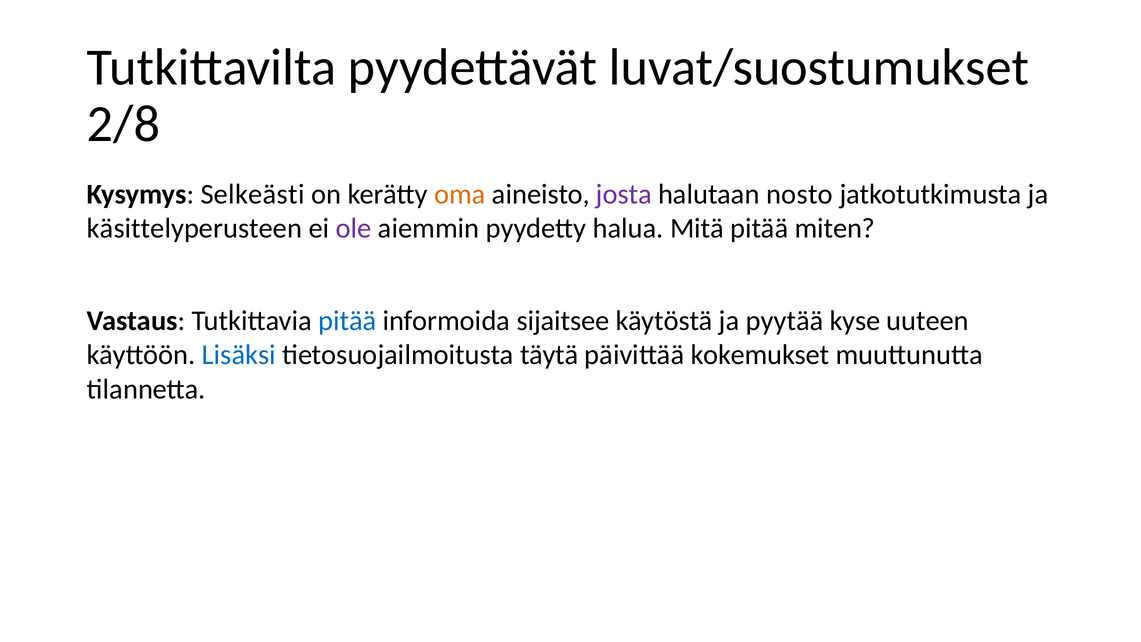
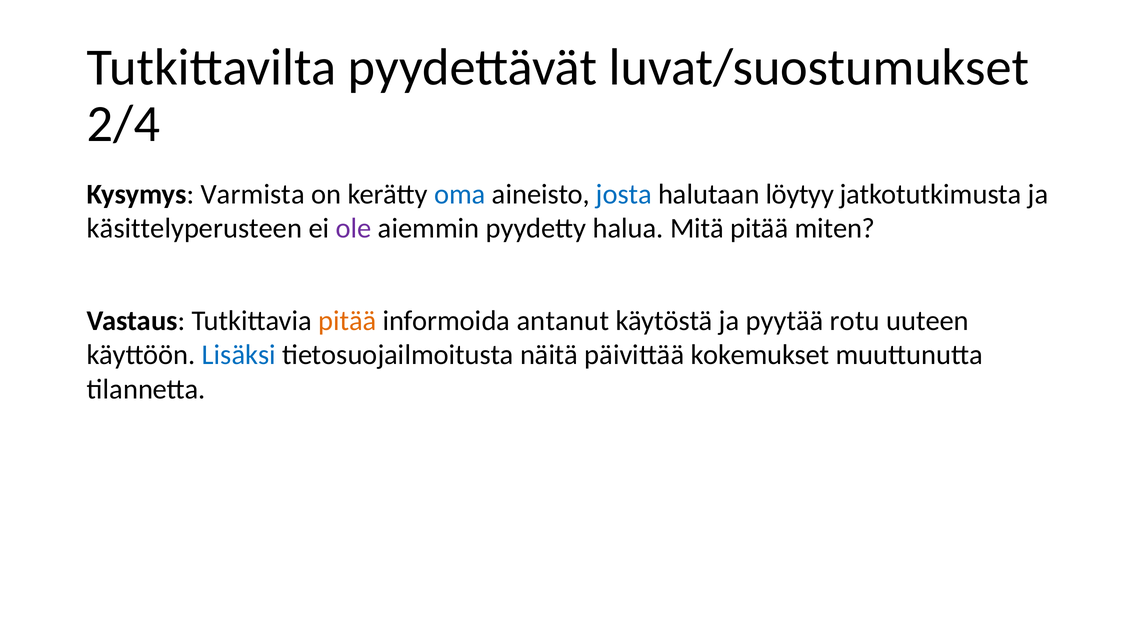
2/8: 2/8 -> 2/4
Selkeästi: Selkeästi -> Varmista
oma colour: orange -> blue
josta colour: purple -> blue
nosto: nosto -> löytyy
pitää at (347, 321) colour: blue -> orange
sijaitsee: sijaitsee -> antanut
kyse: kyse -> rotu
täytä: täytä -> näitä
